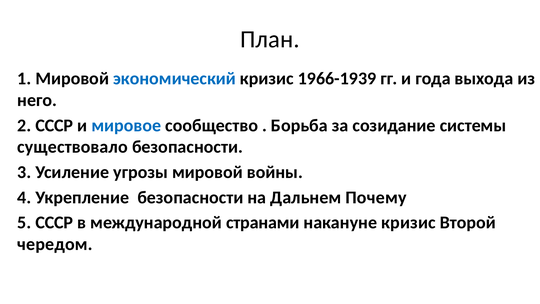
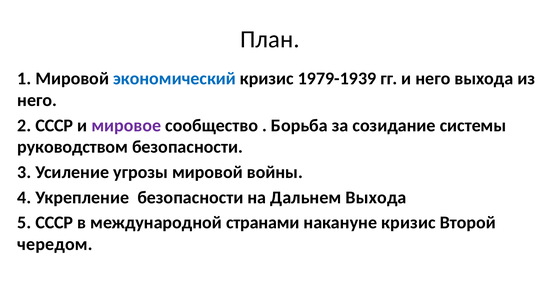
1966-1939: 1966-1939 -> 1979-1939
и года: года -> него
мировое colour: blue -> purple
существовало: существовало -> руководством
Дальнем Почему: Почему -> Выхода
